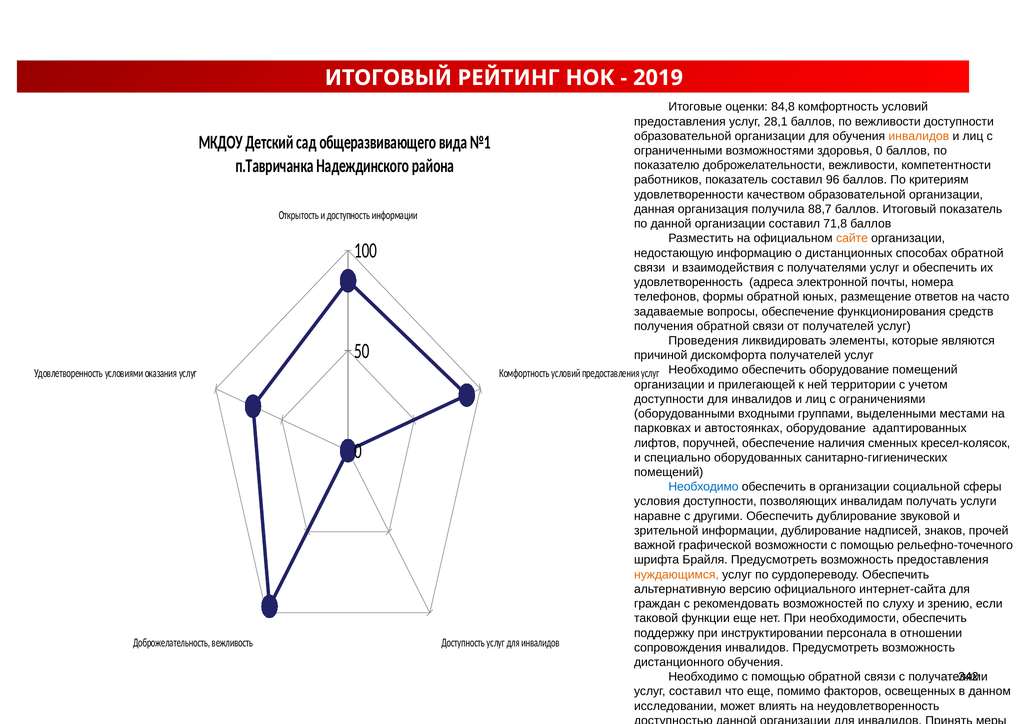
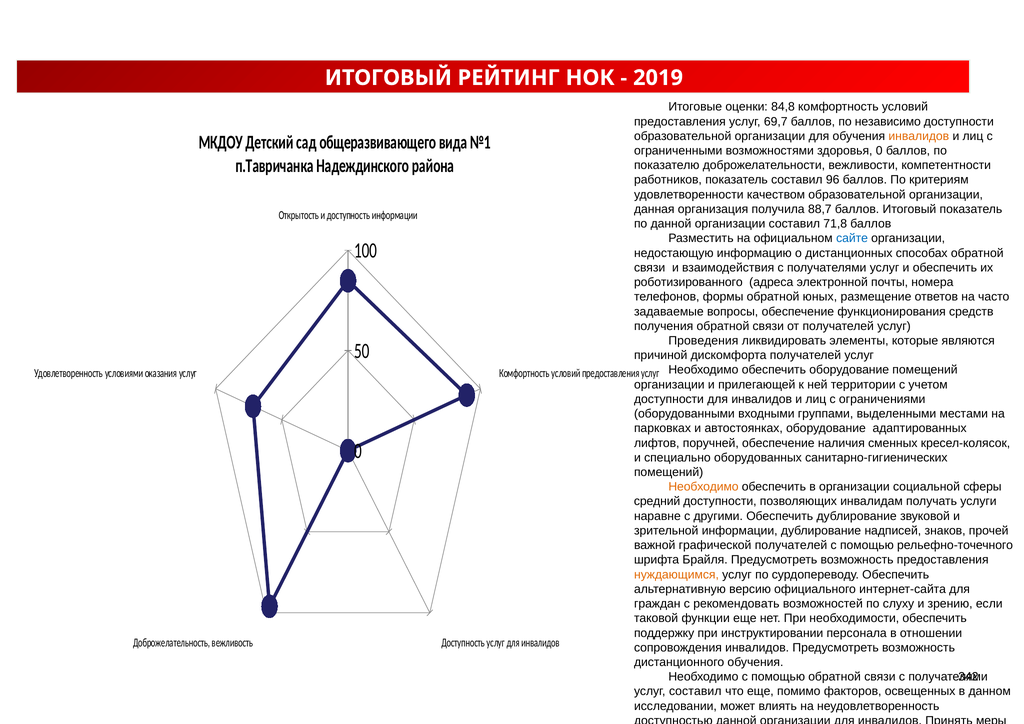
28,1: 28,1 -> 69,7
по вежливости: вежливости -> независимо
сайте colour: orange -> blue
удовлетворенность at (688, 282): удовлетворенность -> роботизированного
Необходимо at (703, 487) colour: blue -> orange
условия: условия -> средний
графической возможности: возможности -> получателей
